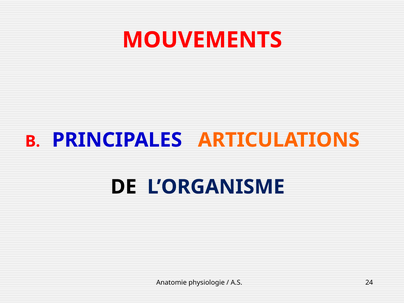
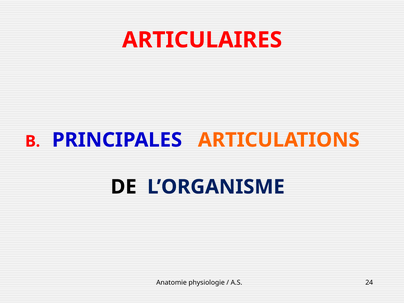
MOUVEMENTS: MOUVEMENTS -> ARTICULAIRES
